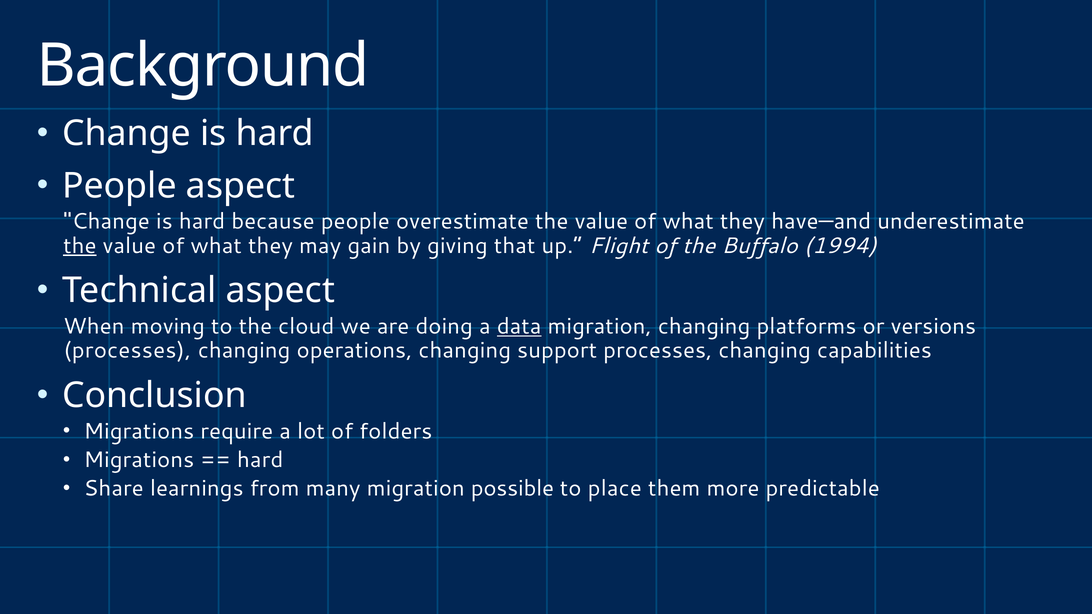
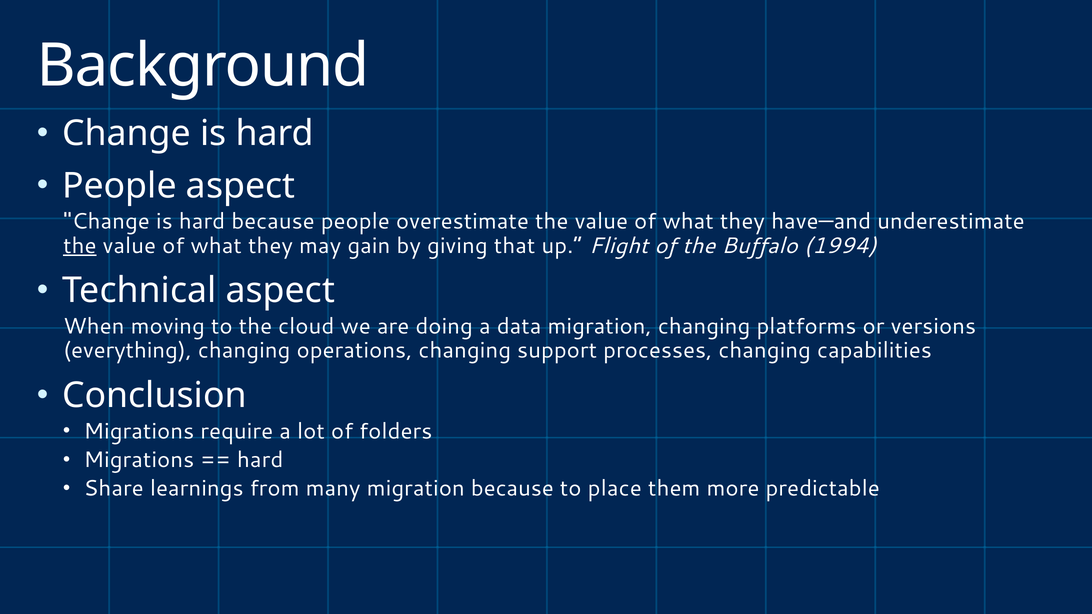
data underline: present -> none
processes at (127, 351): processes -> everything
migration possible: possible -> because
